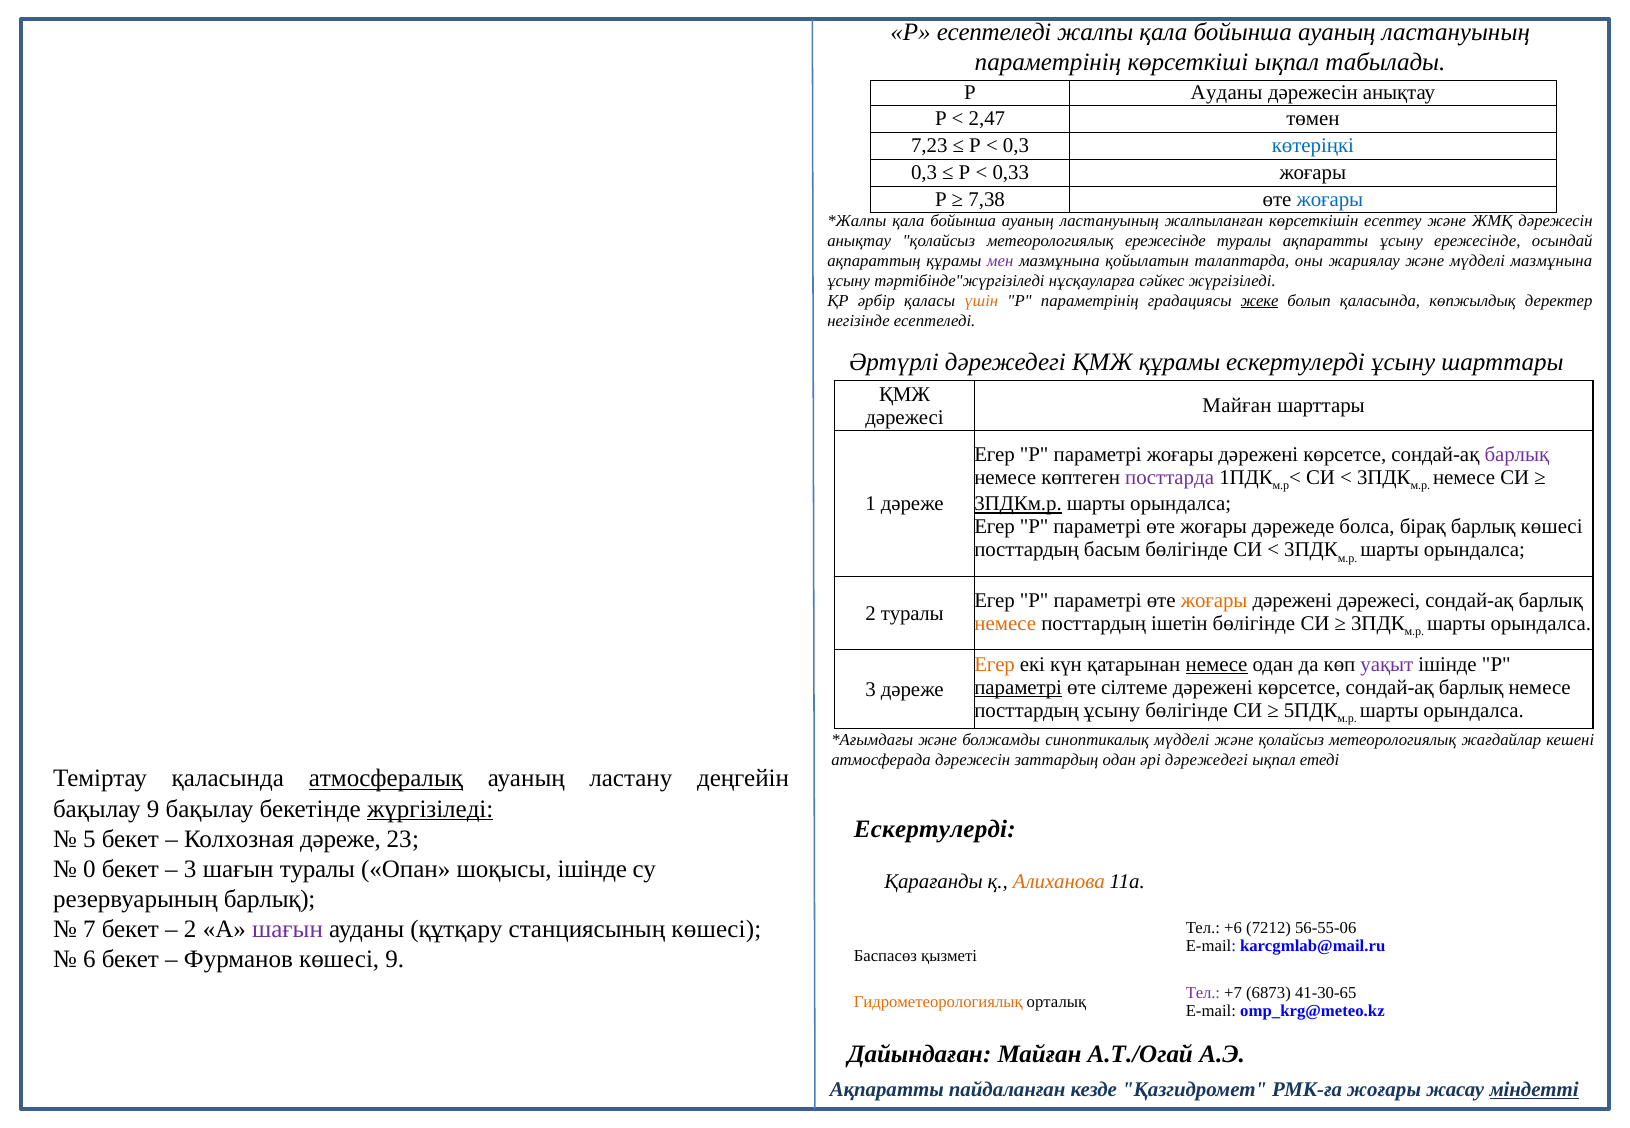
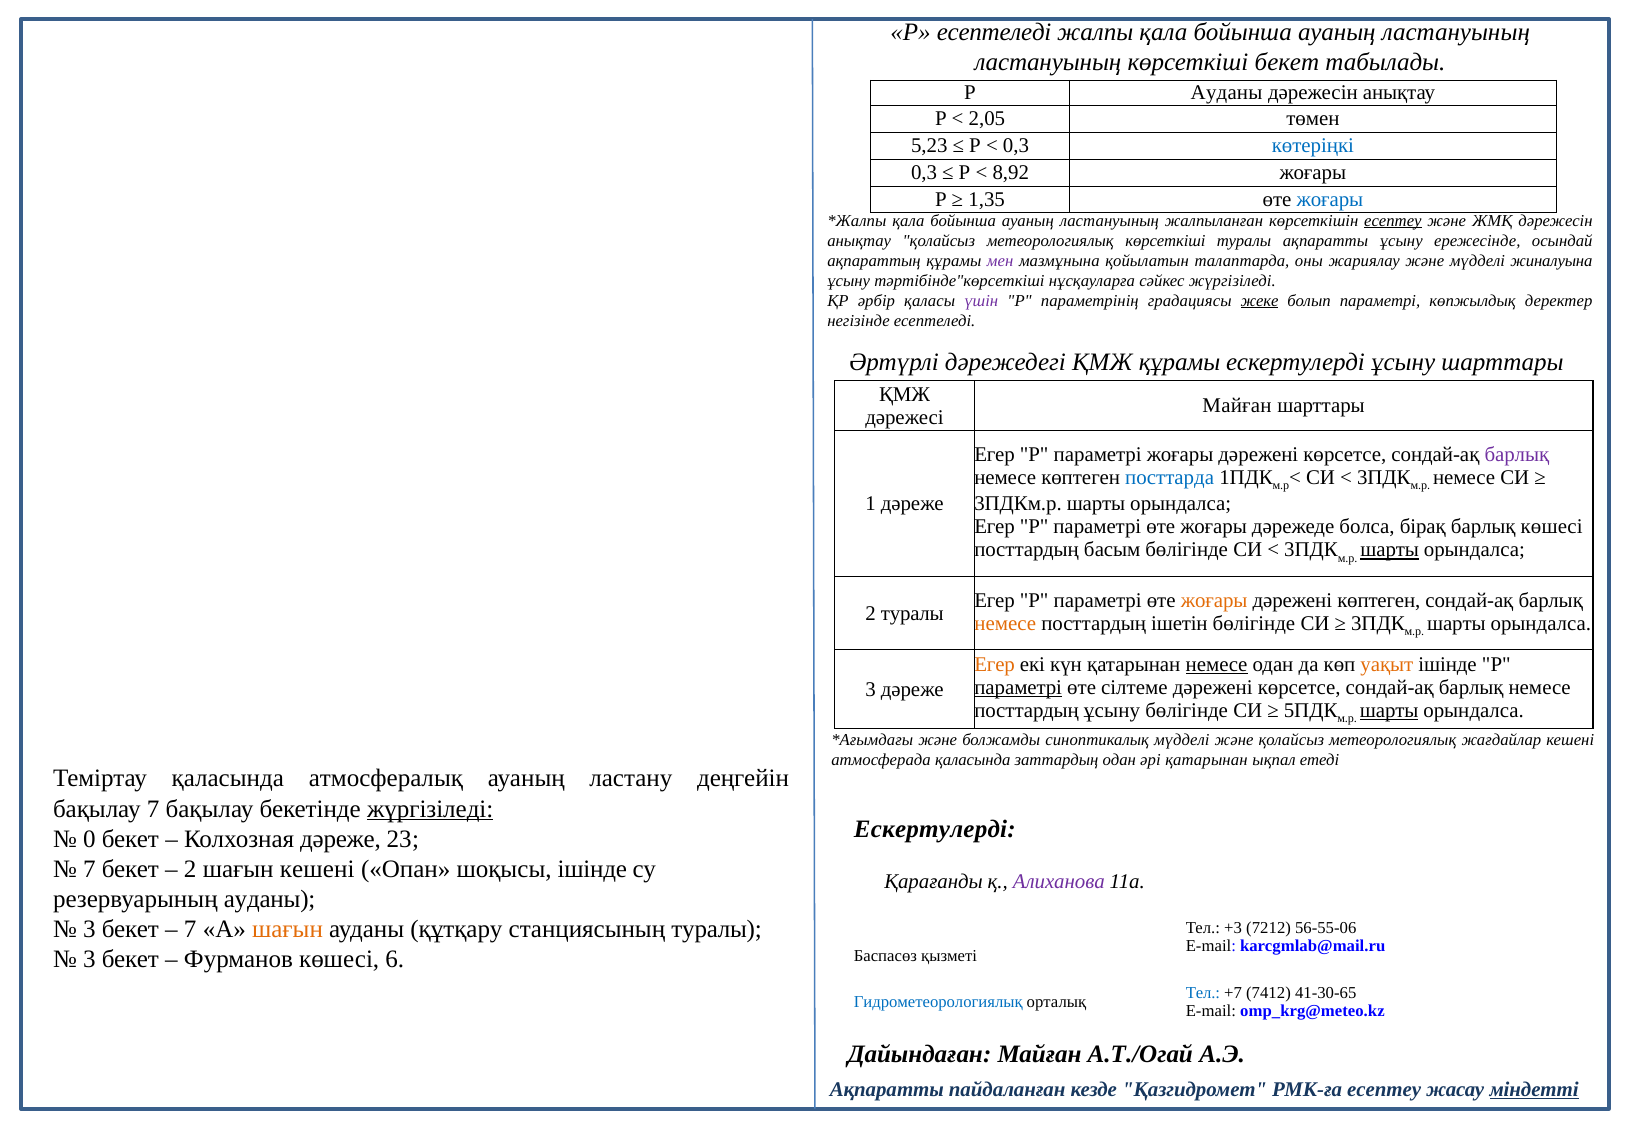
параметрінің at (1048, 62): параметрінің -> ластануының
көрсеткіші ықпал: ықпал -> бекет
2,47: 2,47 -> 2,05
7,23: 7,23 -> 5,23
0,33: 0,33 -> 8,92
7,38: 7,38 -> 1,35
есептеу at (1393, 221) underline: none -> present
метеорологиялық ережесінде: ережесінде -> көрсеткіші
мүдделі мазмұнына: мазмұнына -> жиналуына
тәртібінде"жүргізіледі: тәртібінде"жүргізіледі -> тәртібінде"көрсеткіші
үшін colour: orange -> purple
болып қаласында: қаласында -> параметрі
посттарда colour: purple -> blue
3ПДКм.р underline: present -> none
шарты at (1390, 550) underline: none -> present
дәрежені дәрежесі: дәрежесі -> көптеген
уақыт colour: purple -> orange
шарты at (1389, 711) underline: none -> present
атмосферада дәрежесін: дәрежесін -> қаласында
әрі дәрежедегі: дәрежедегі -> қатарынан
атмосфералық underline: present -> none
бақылау 9: 9 -> 7
5: 5 -> 0
0 at (89, 869): 0 -> 7
3 at (190, 869): 3 -> 2
шағын туралы: туралы -> кешені
Алиханова colour: orange -> purple
резервуарының барлық: барлық -> ауданы
7 at (89, 929): 7 -> 3
2 at (190, 929): 2 -> 7
шағын at (288, 929) colour: purple -> orange
станциясының көшесі: көшесі -> туралы
+6: +6 -> +3
6 at (89, 960): 6 -> 3
көшесі 9: 9 -> 6
Тел at (1203, 993) colour: purple -> blue
6873: 6873 -> 7412
Гидрометеорологиялық colour: orange -> blue
РМК-ға жоғары: жоғары -> есептеу
